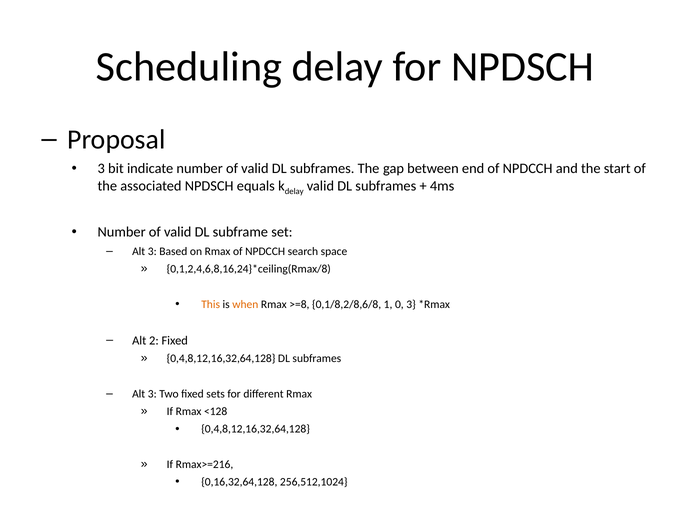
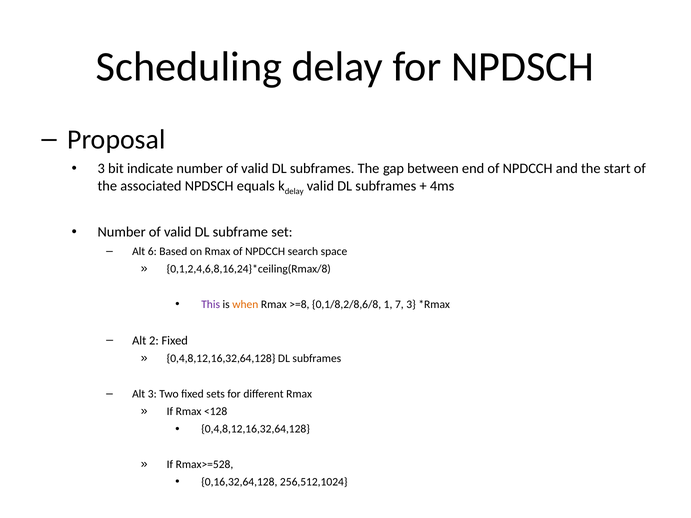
3 at (152, 251): 3 -> 6
This colour: orange -> purple
0: 0 -> 7
Rmax>=216: Rmax>=216 -> Rmax>=528
